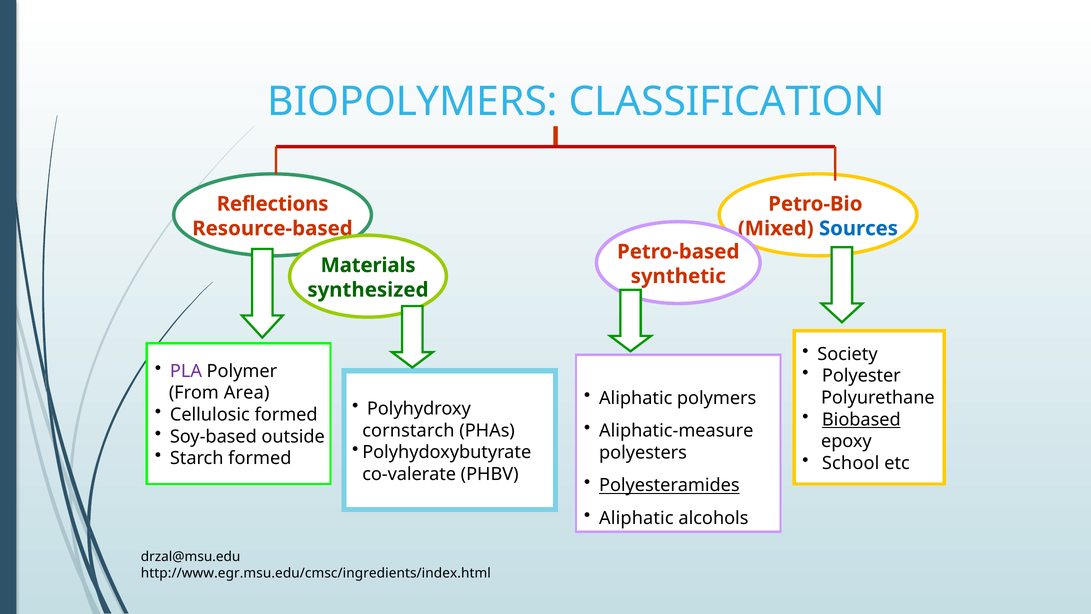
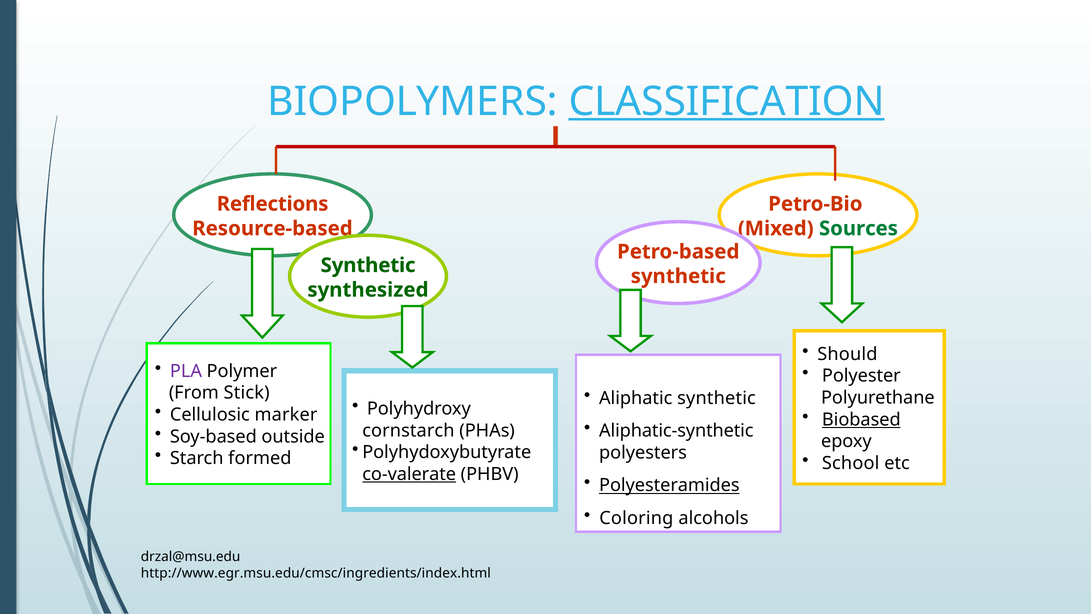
CLASSIFICATION underline: none -> present
Sources colour: blue -> green
Materials at (368, 265): Materials -> Synthetic
Society: Society -> Should
Area: Area -> Stick
Aliphatic polymers: polymers -> synthetic
Cellulosic formed: formed -> marker
Aliphatic-measure: Aliphatic-measure -> Aliphatic-synthetic
co-valerate underline: none -> present
Aliphatic at (636, 518): Aliphatic -> Coloring
